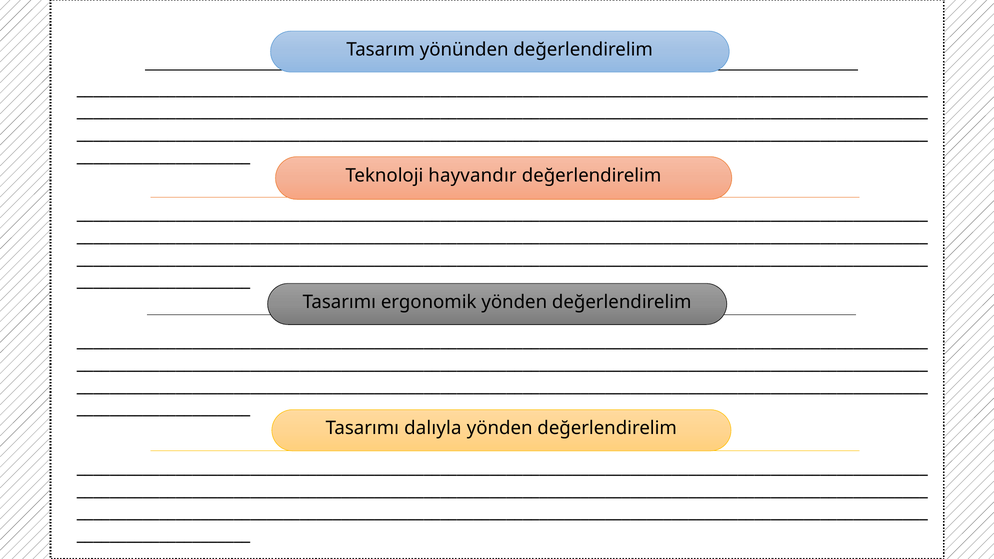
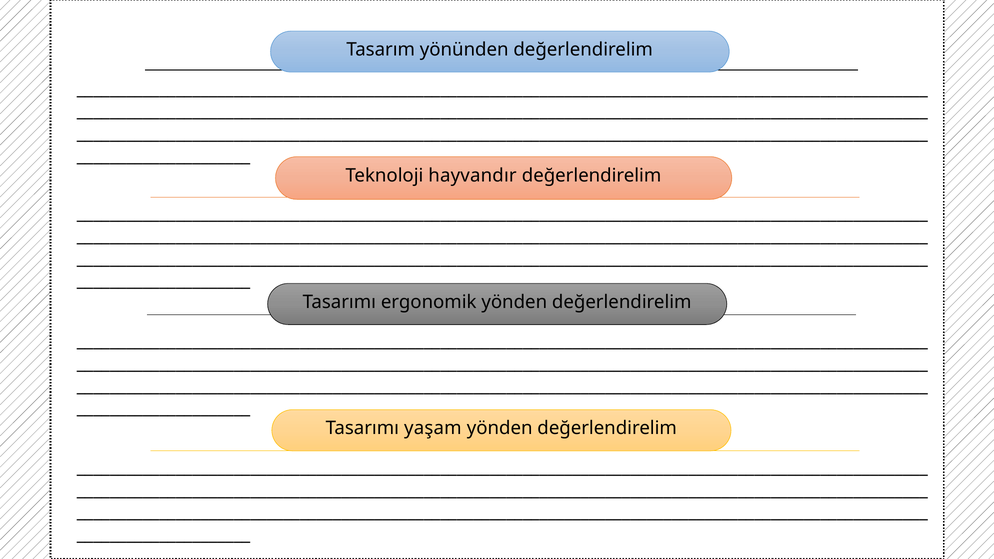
dalıyla: dalıyla -> yaşam
